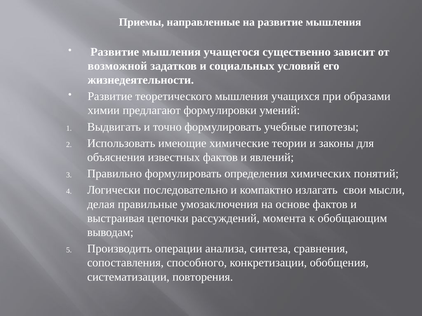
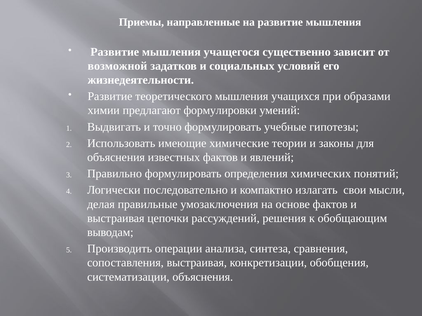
момента: момента -> решения
сопоставления способного: способного -> выстраивая
систематизации повторения: повторения -> объяснения
